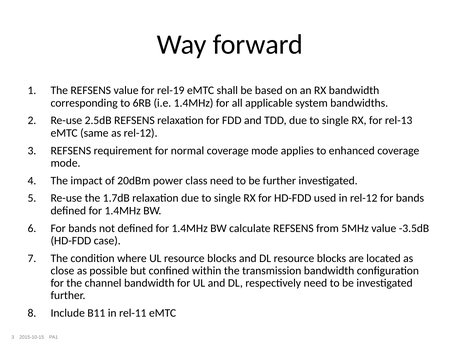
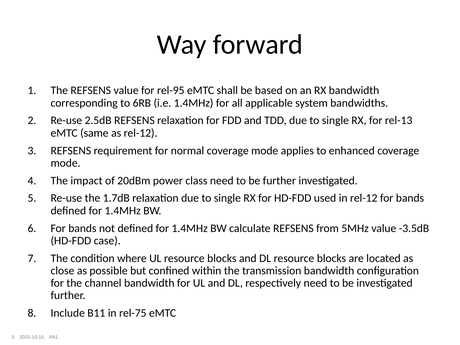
rel-19: rel-19 -> rel-95
rel-11: rel-11 -> rel-75
